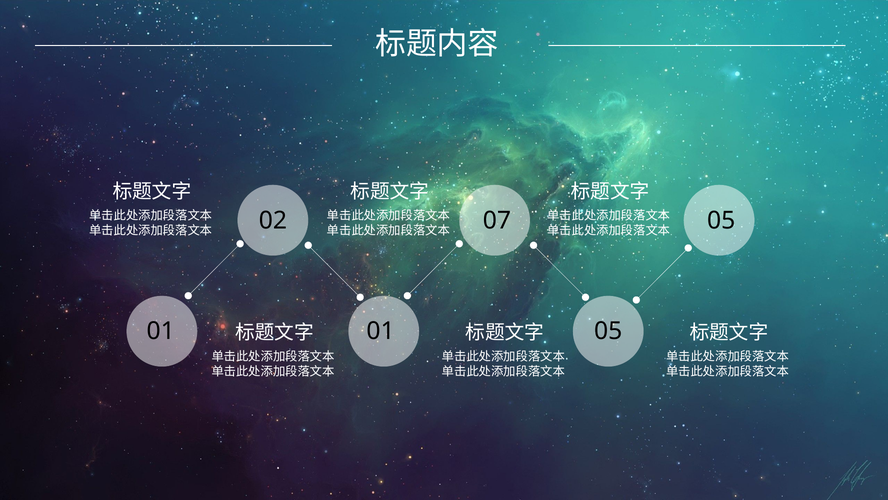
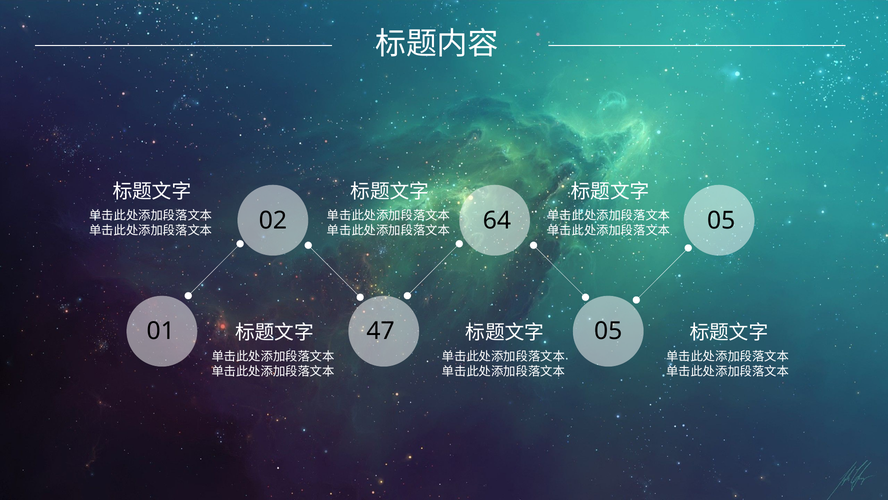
07: 07 -> 64
01 01: 01 -> 47
